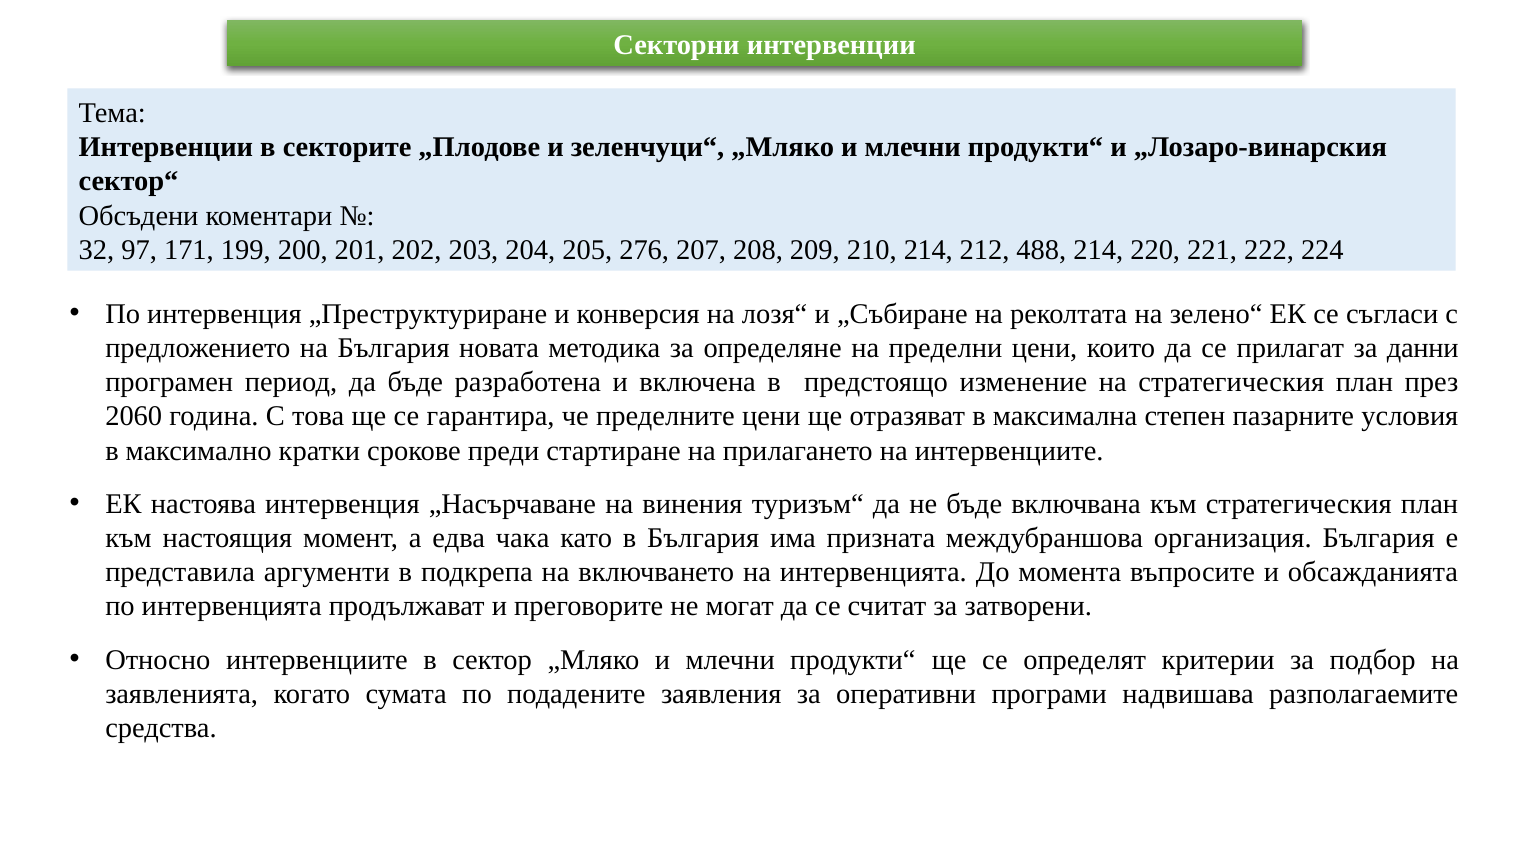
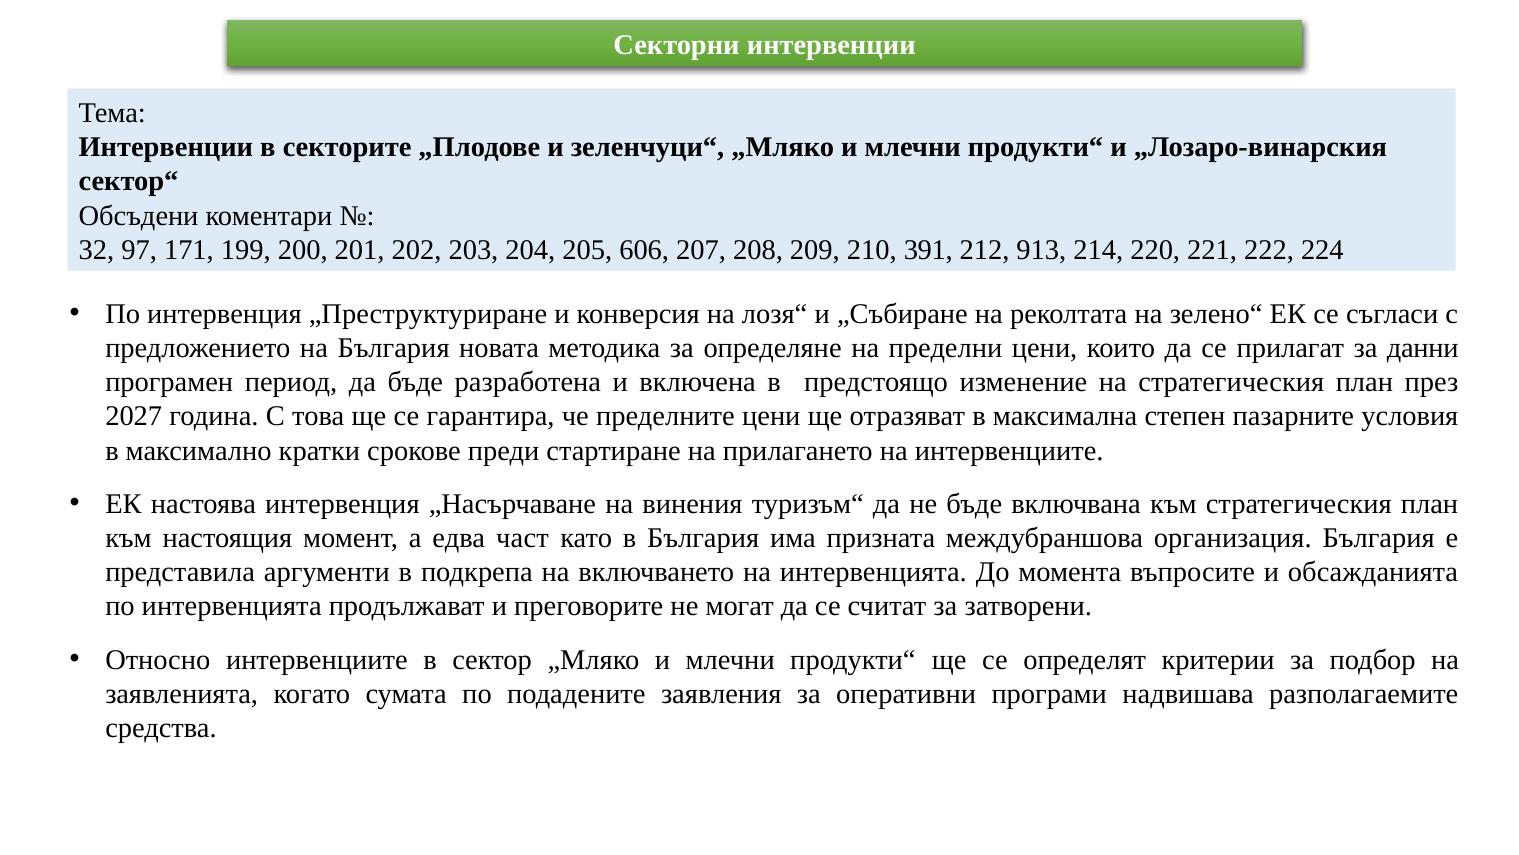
276: 276 -> 606
210 214: 214 -> 391
488: 488 -> 913
2060: 2060 -> 2027
чака: чака -> част
